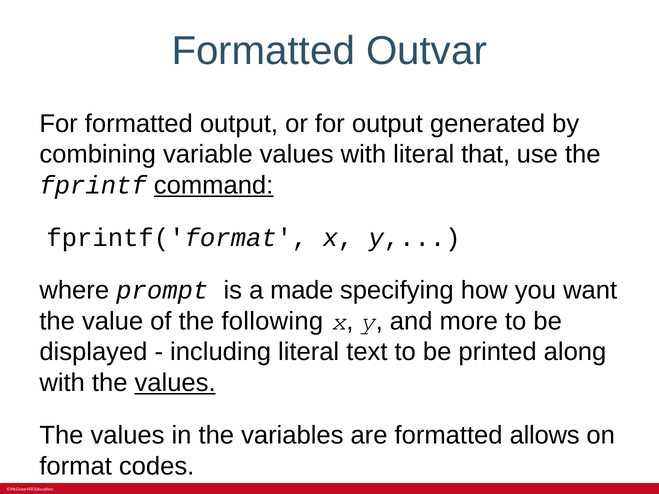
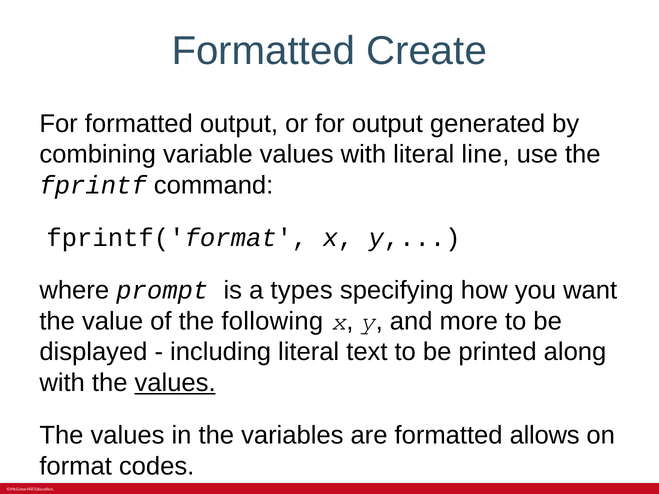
Outvar: Outvar -> Create
that: that -> line
command underline: present -> none
made: made -> types
